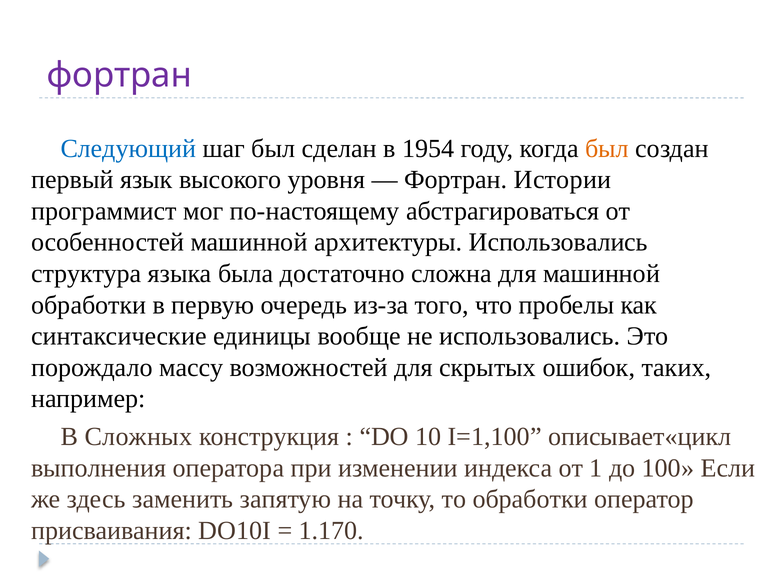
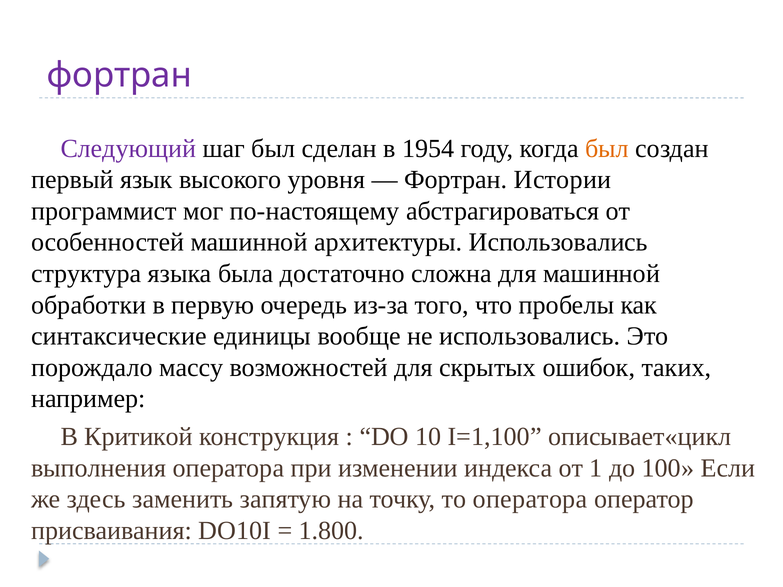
Следующий colour: blue -> purple
Сложных: Сложных -> Критикой
то обработки: обработки -> оператора
1.170: 1.170 -> 1.800
